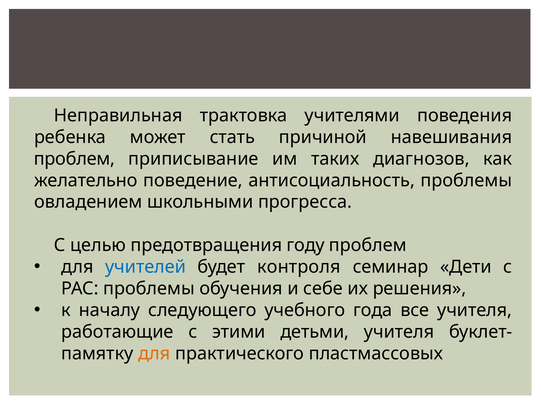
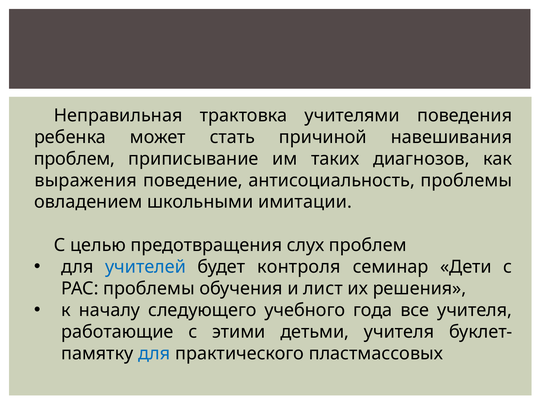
желательно: желательно -> выражения
прогресса: прогресса -> имитации
году: году -> слух
себе: себе -> лист
для at (154, 353) colour: orange -> blue
